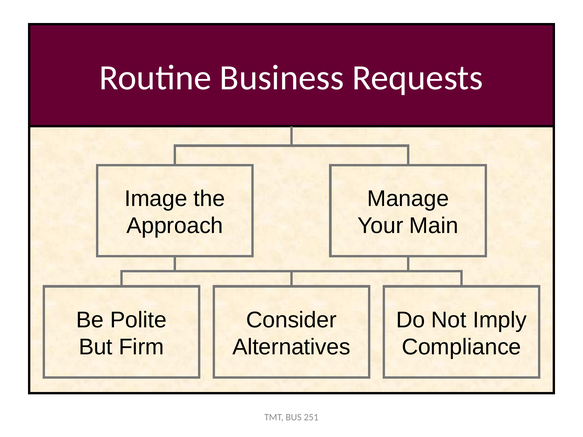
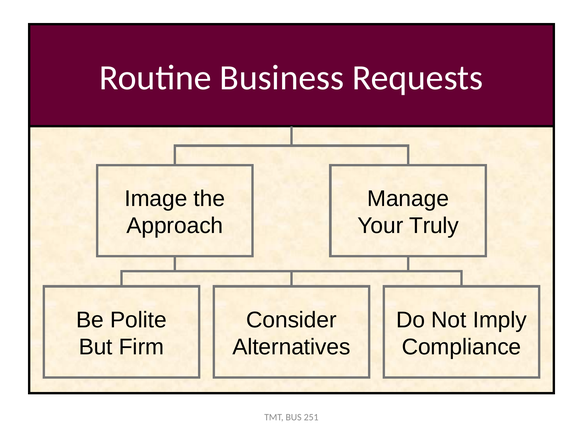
Main: Main -> Truly
